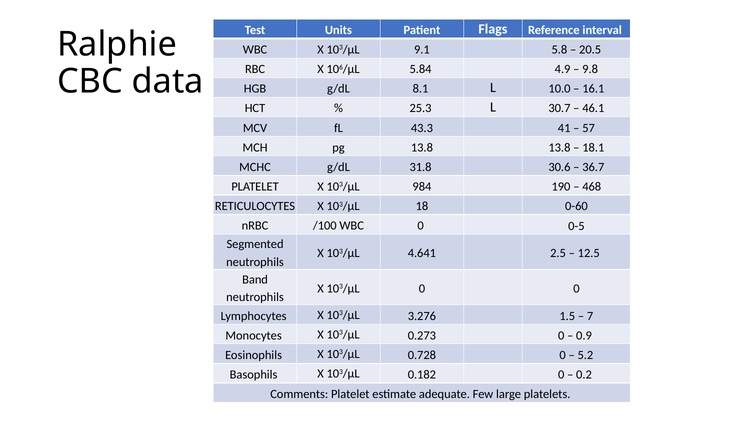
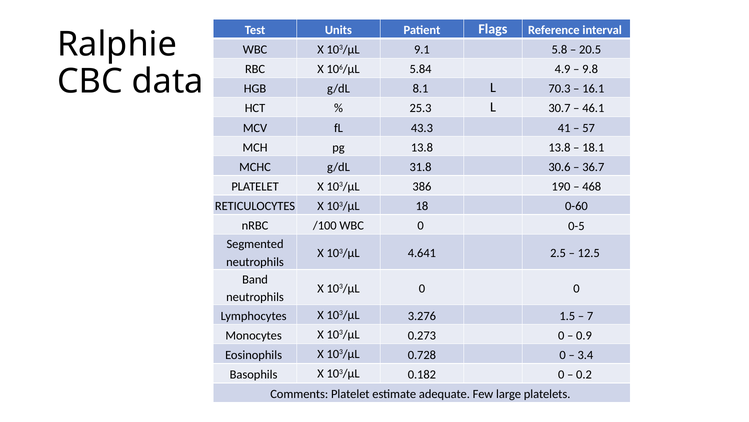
10.0: 10.0 -> 70.3
984: 984 -> 386
5.2: 5.2 -> 3.4
